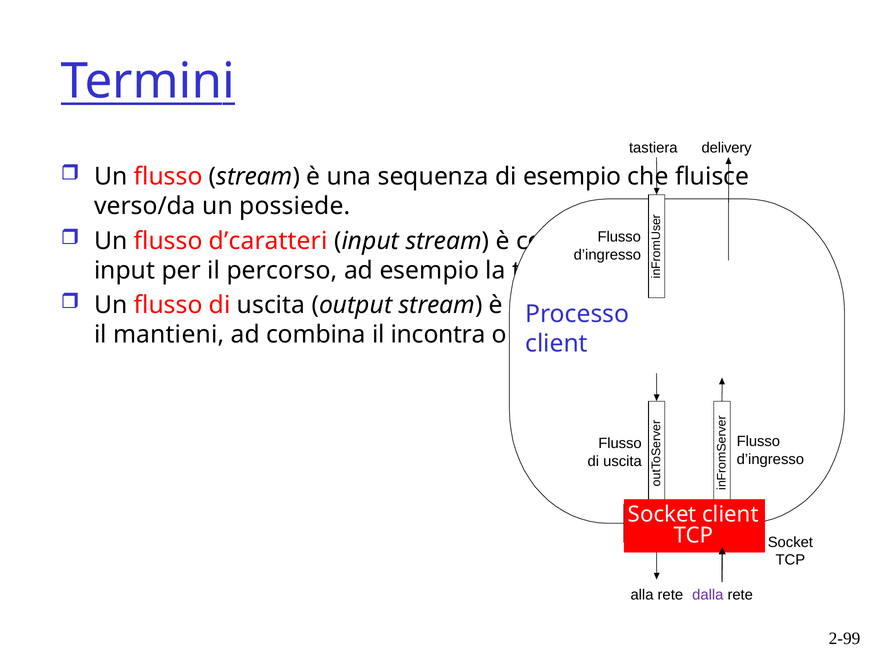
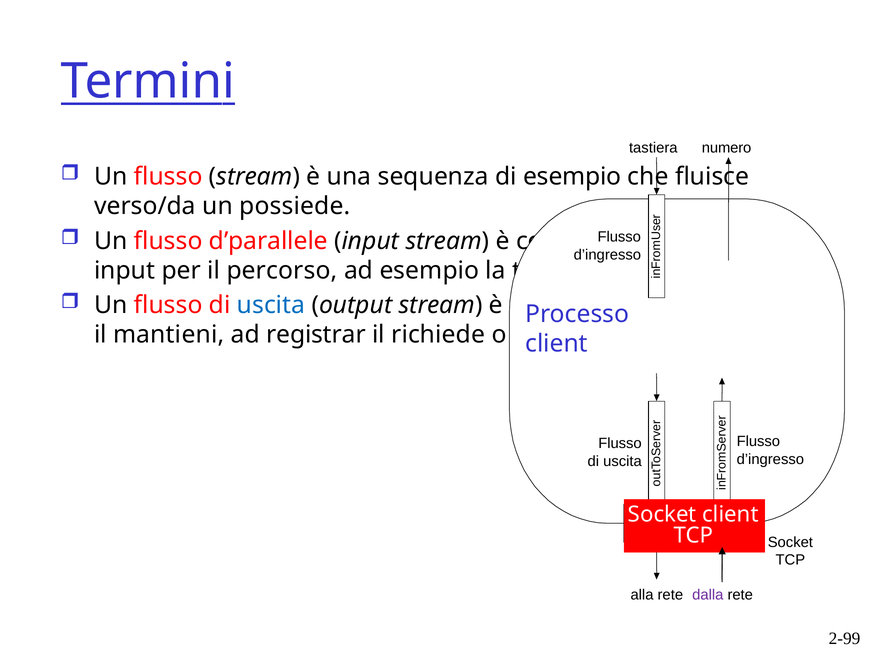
delivery: delivery -> numero
d’caratteri: d’caratteri -> d’parallele
uscita at (271, 305) colour: black -> blue
combina: combina -> registrar
incontra: incontra -> richiede
